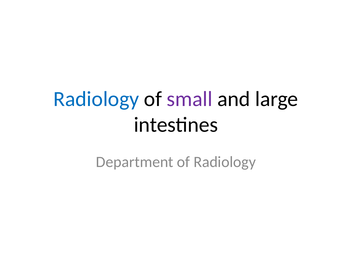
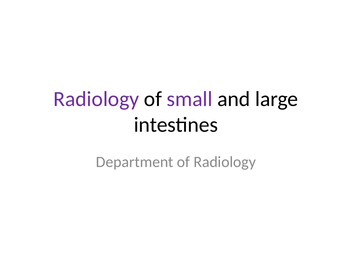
Radiology at (96, 99) colour: blue -> purple
